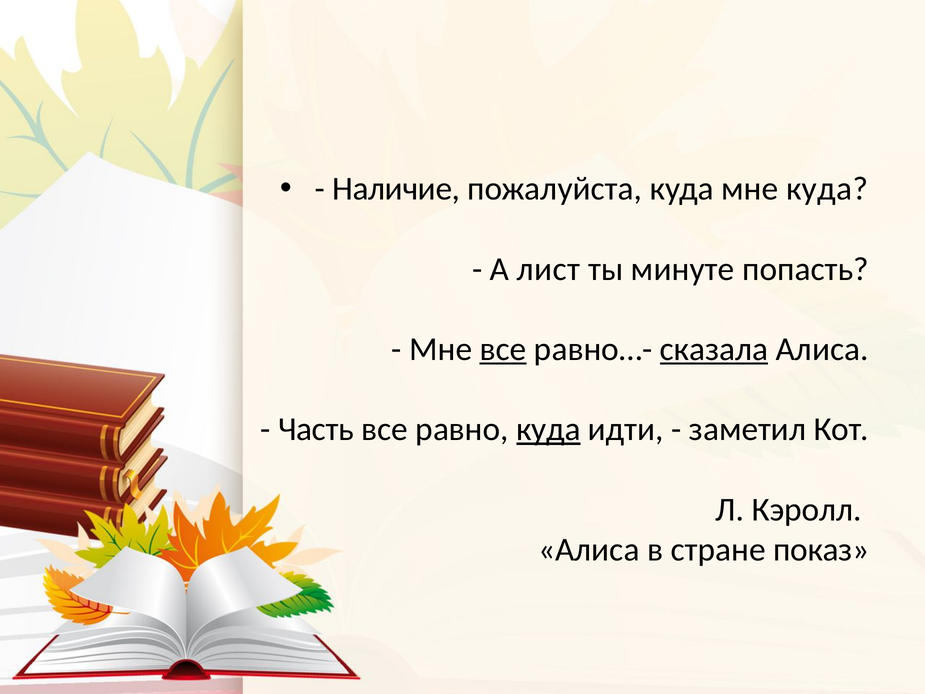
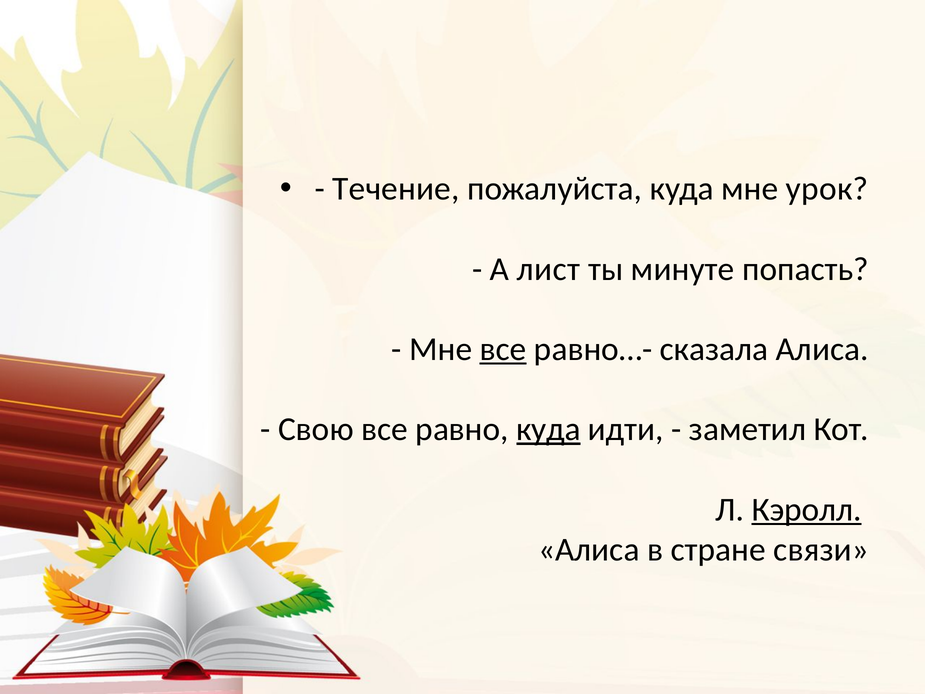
Наличие: Наличие -> Течение
мне куда: куда -> урок
сказала underline: present -> none
Часть: Часть -> Свою
Кэролл underline: none -> present
показ: показ -> связи
